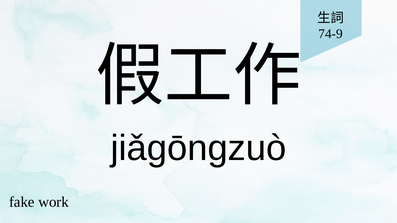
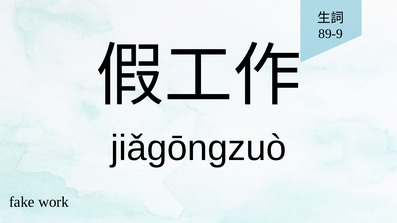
74-9: 74-9 -> 89-9
